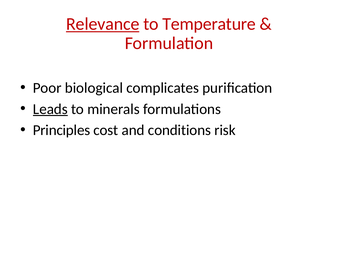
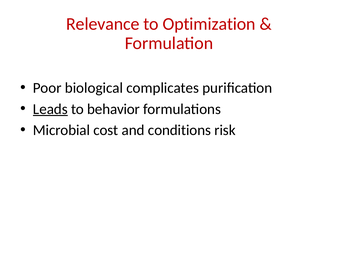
Relevance underline: present -> none
Temperature: Temperature -> Optimization
minerals: minerals -> behavior
Principles: Principles -> Microbial
